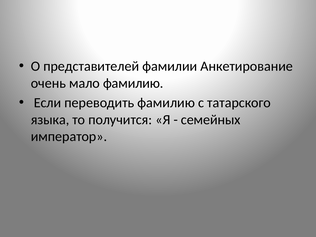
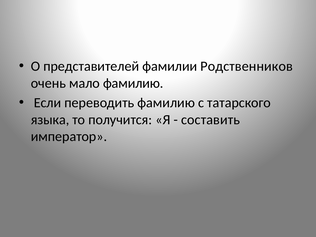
Анкетирование: Анкетирование -> Родственников
семейных: семейных -> составить
